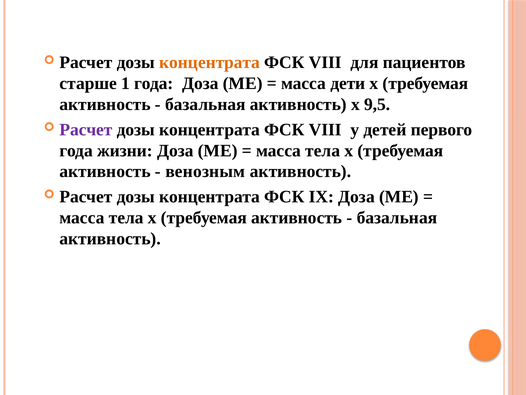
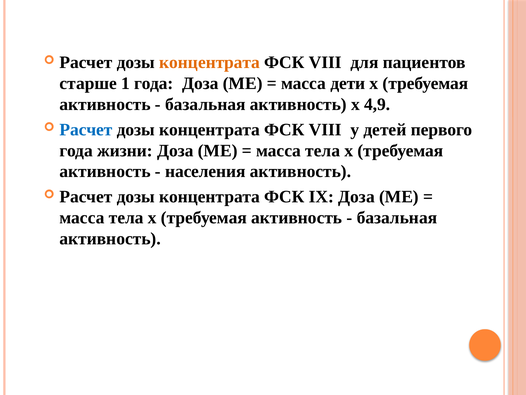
9,5: 9,5 -> 4,9
Расчет at (86, 129) colour: purple -> blue
венозным: венозным -> населения
